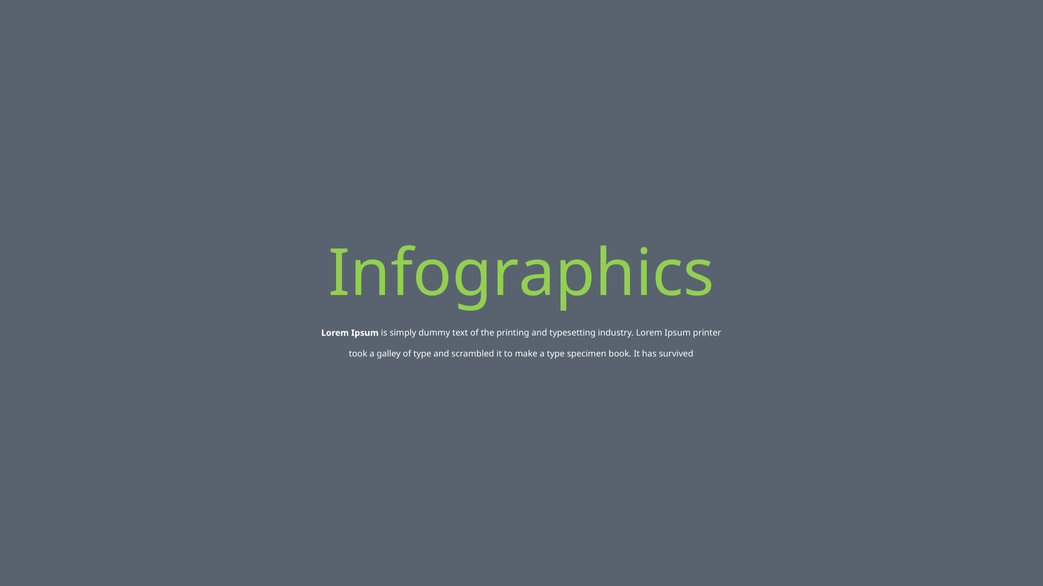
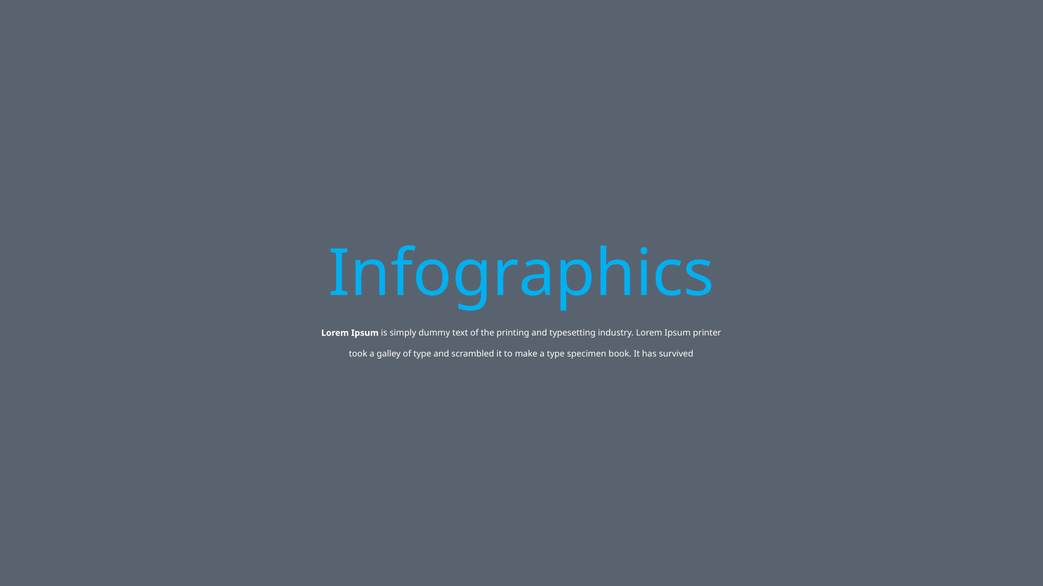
Infographics colour: light green -> light blue
